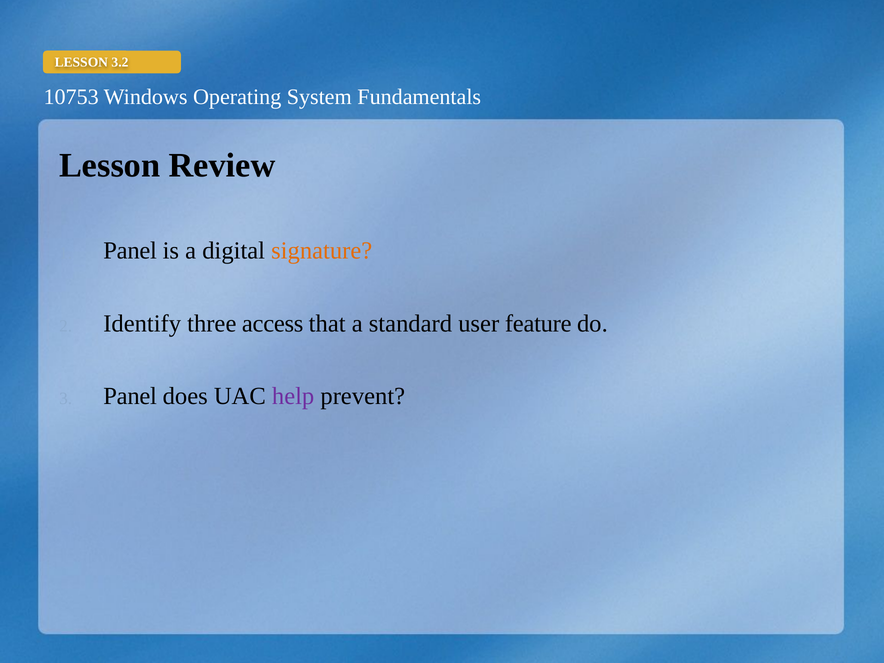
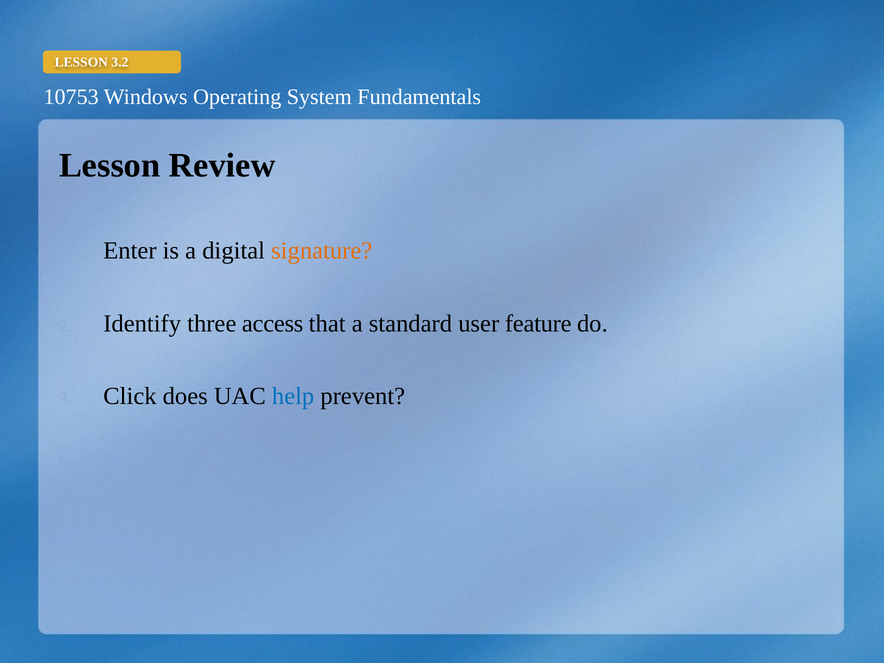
Panel at (130, 251): Panel -> Enter
Panel at (130, 396): Panel -> Click
help colour: purple -> blue
